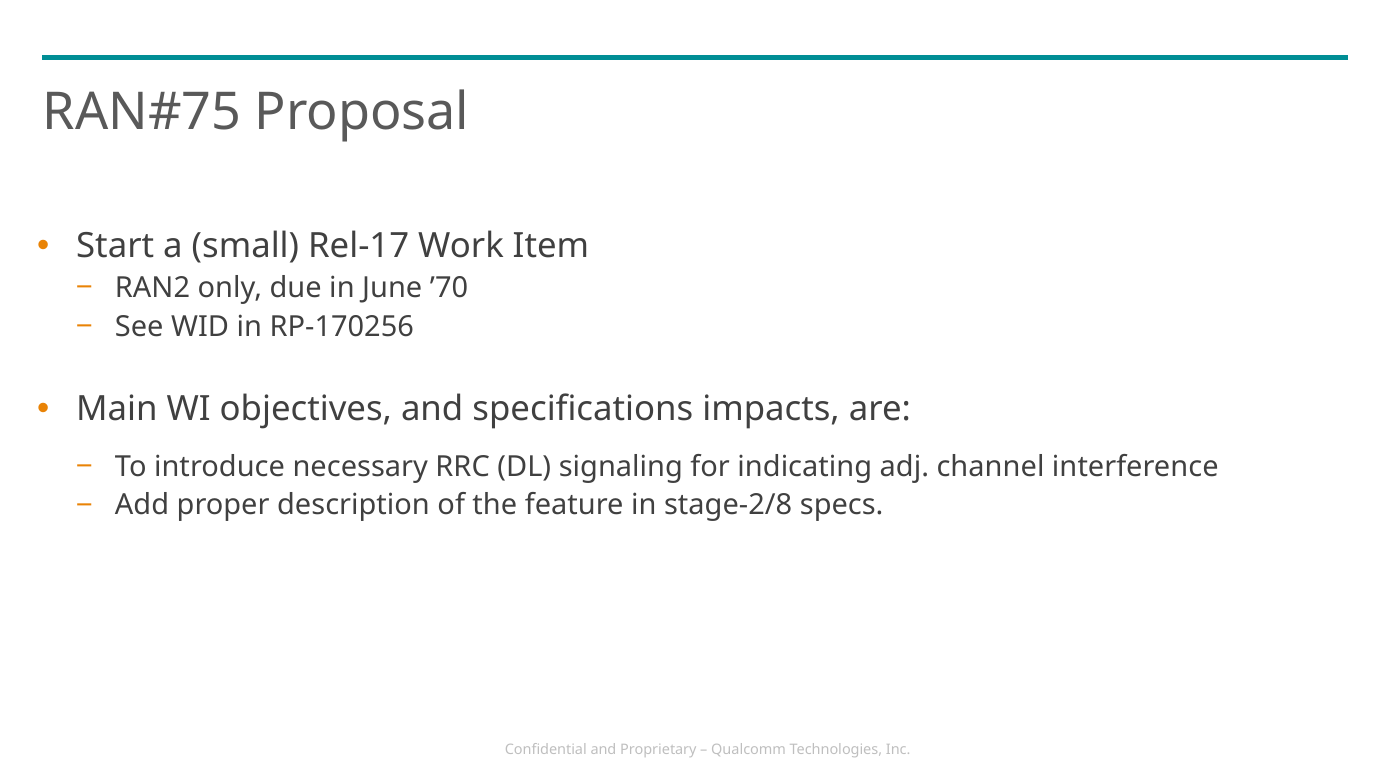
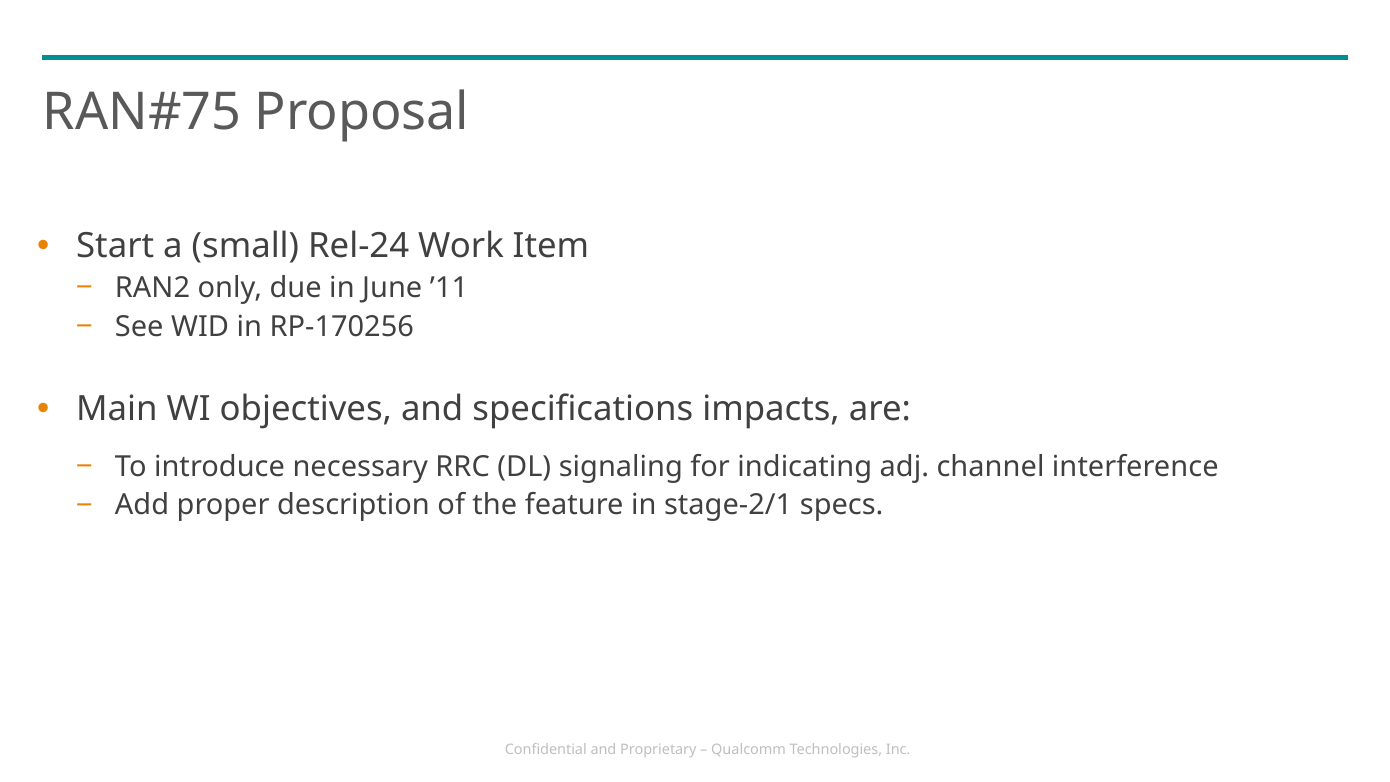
Rel-17: Rel-17 -> Rel-24
’70: ’70 -> ’11
stage-2/8: stage-2/8 -> stage-2/1
